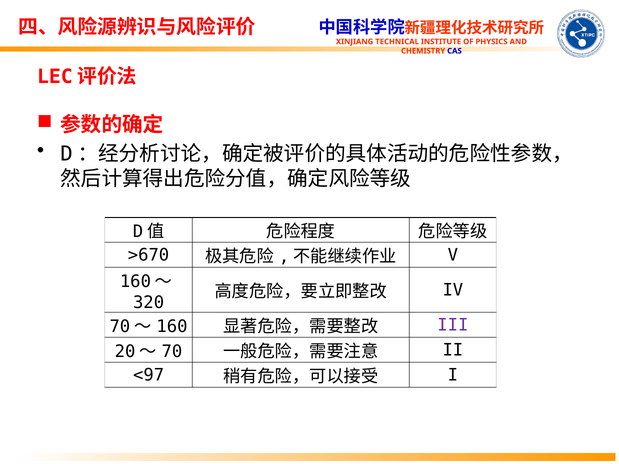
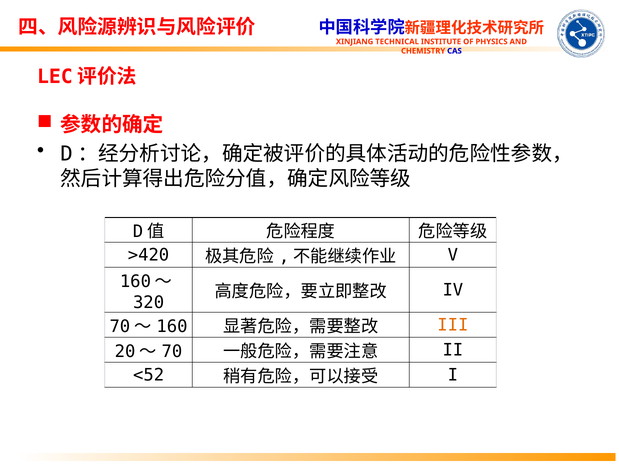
>670: >670 -> >420
III colour: purple -> orange
<97: <97 -> <52
